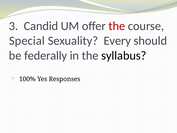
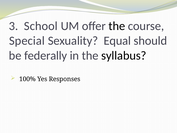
Candid: Candid -> School
the at (117, 26) colour: red -> black
Every: Every -> Equal
